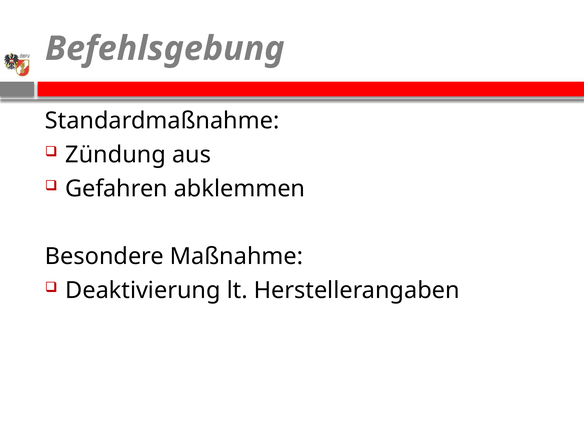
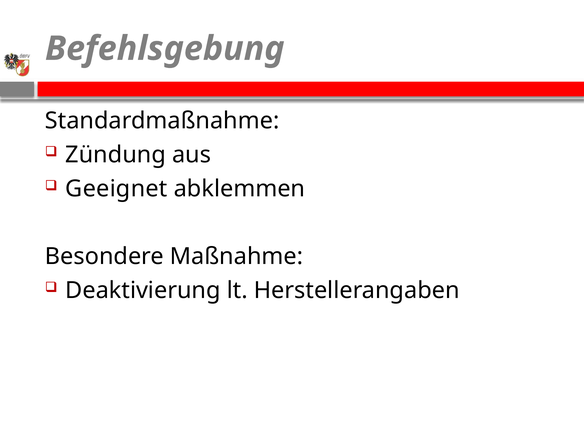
Gefahren: Gefahren -> Geeignet
